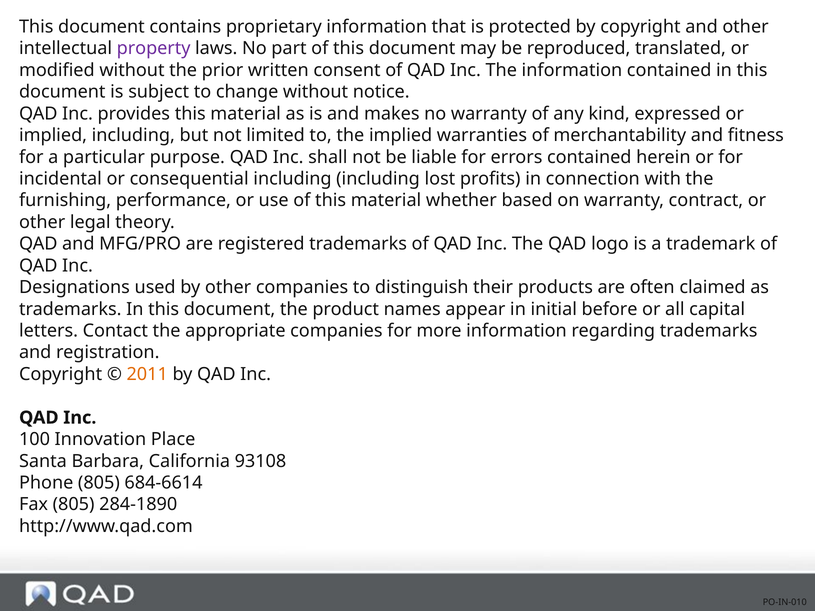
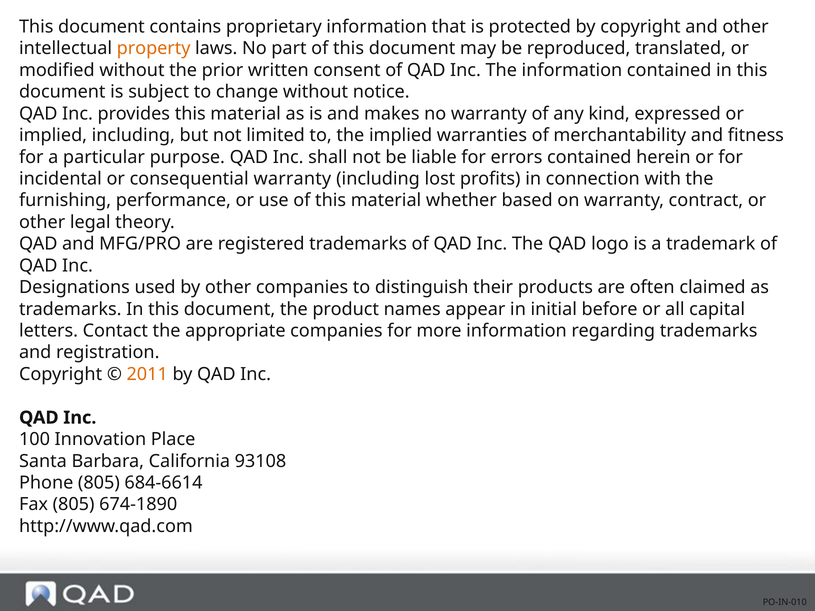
property colour: purple -> orange
consequential including: including -> warranty
284-1890: 284-1890 -> 674-1890
